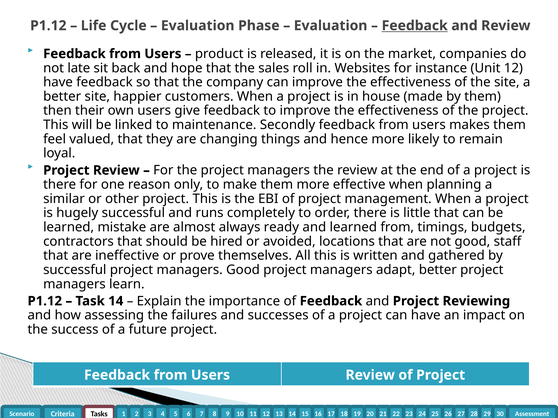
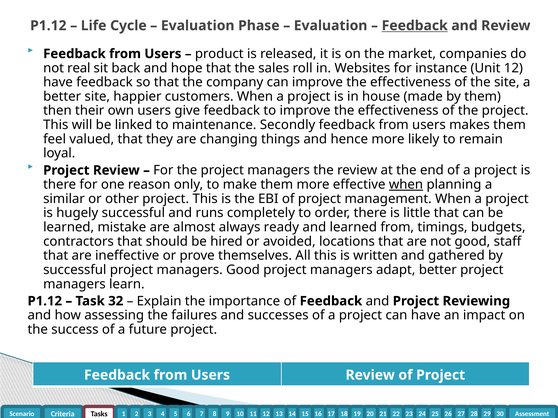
late: late -> real
when at (406, 185) underline: none -> present
Task 14: 14 -> 32
